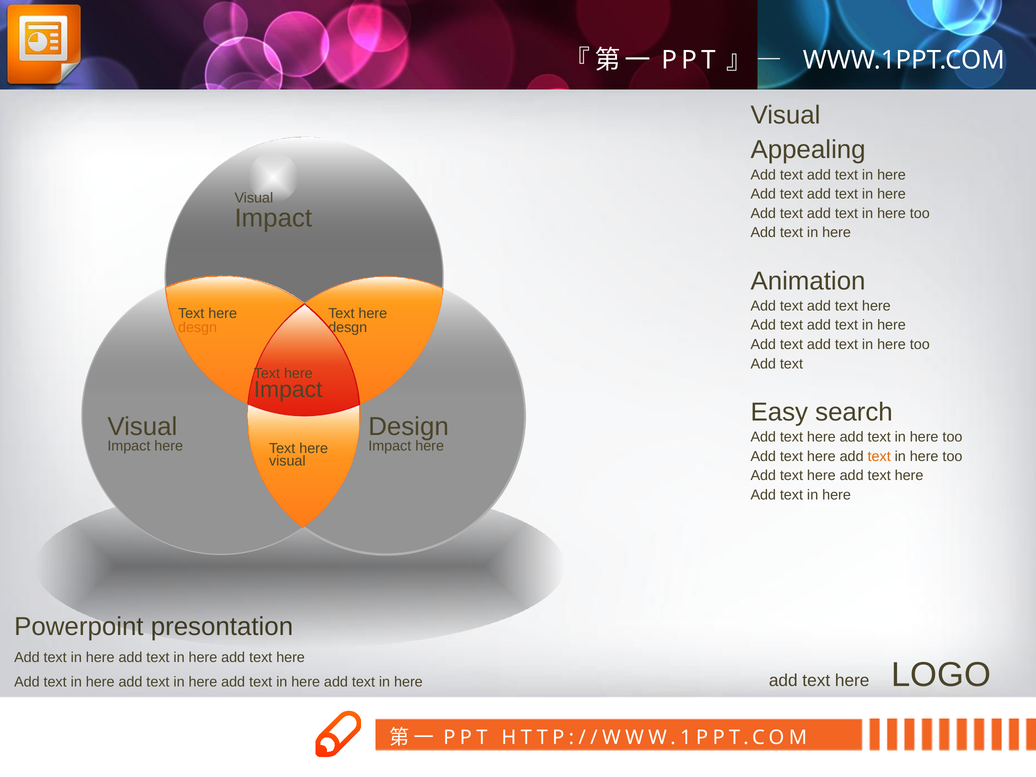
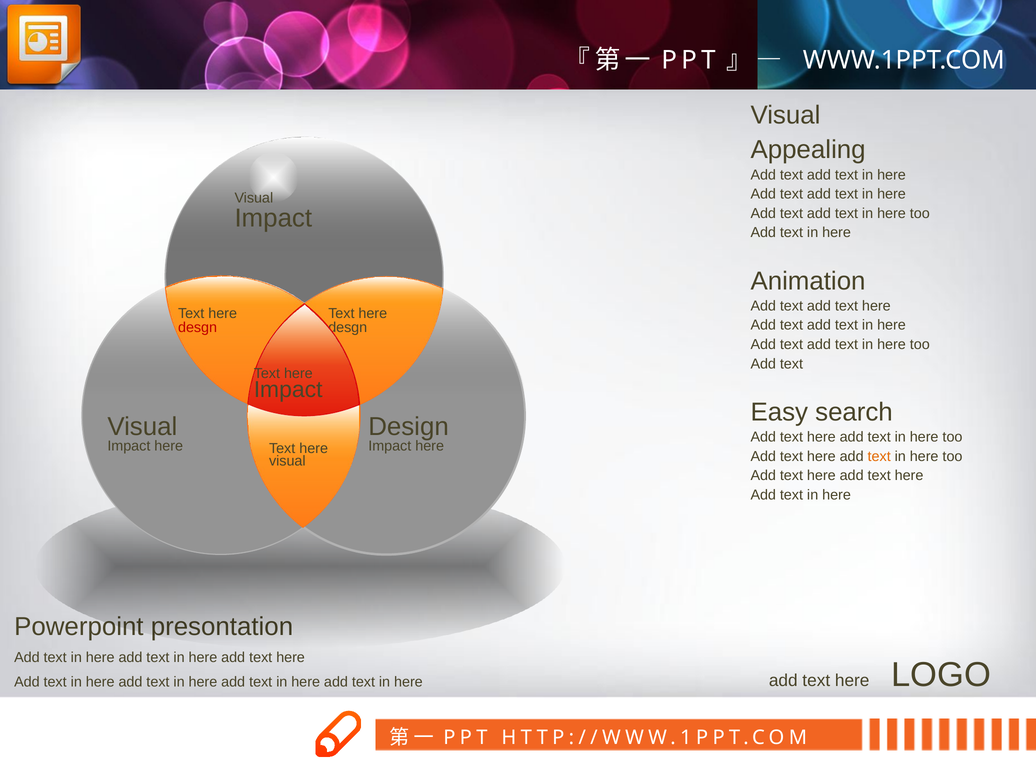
desgn at (198, 327) colour: orange -> red
